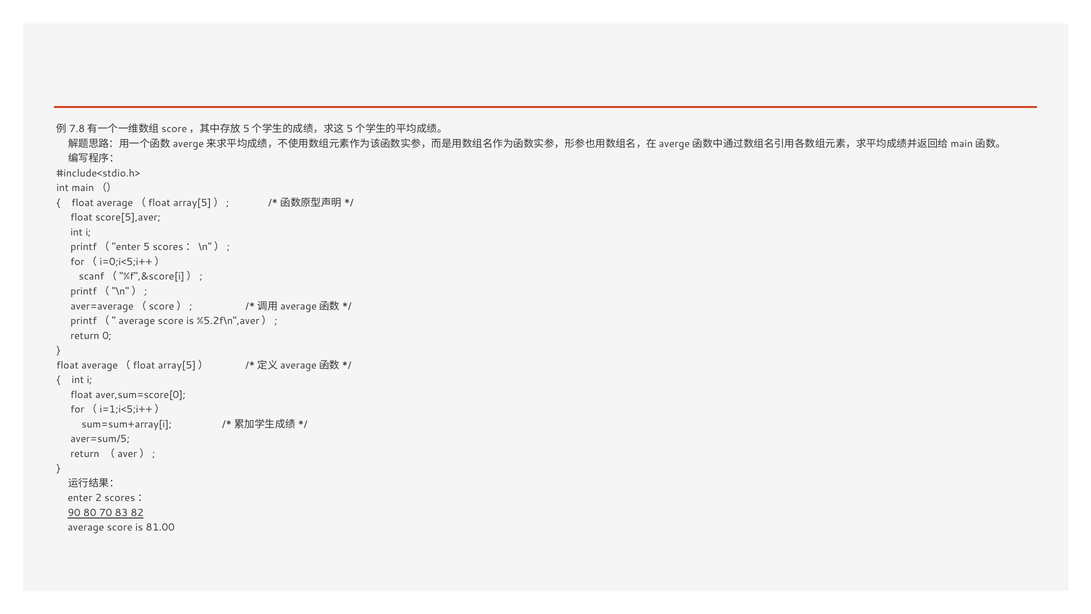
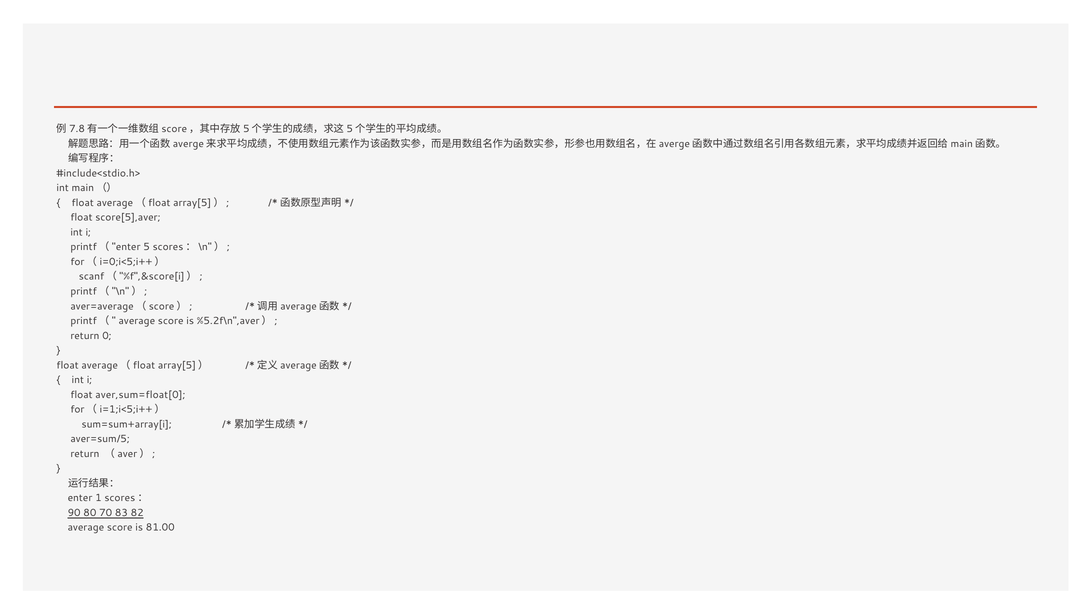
aver,sum=score[0: aver,sum=score[0 -> aver,sum=float[0
2: 2 -> 1
